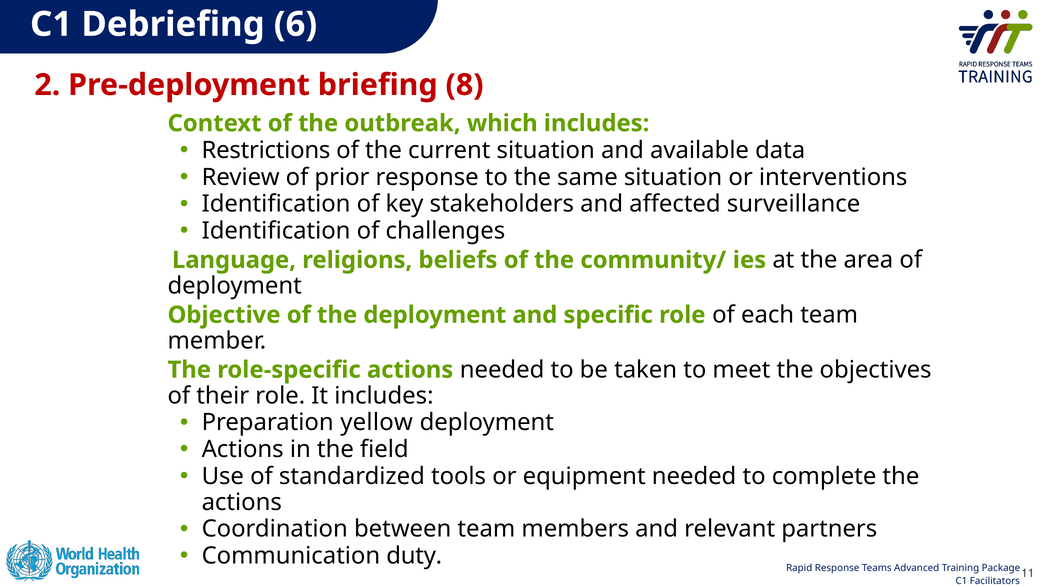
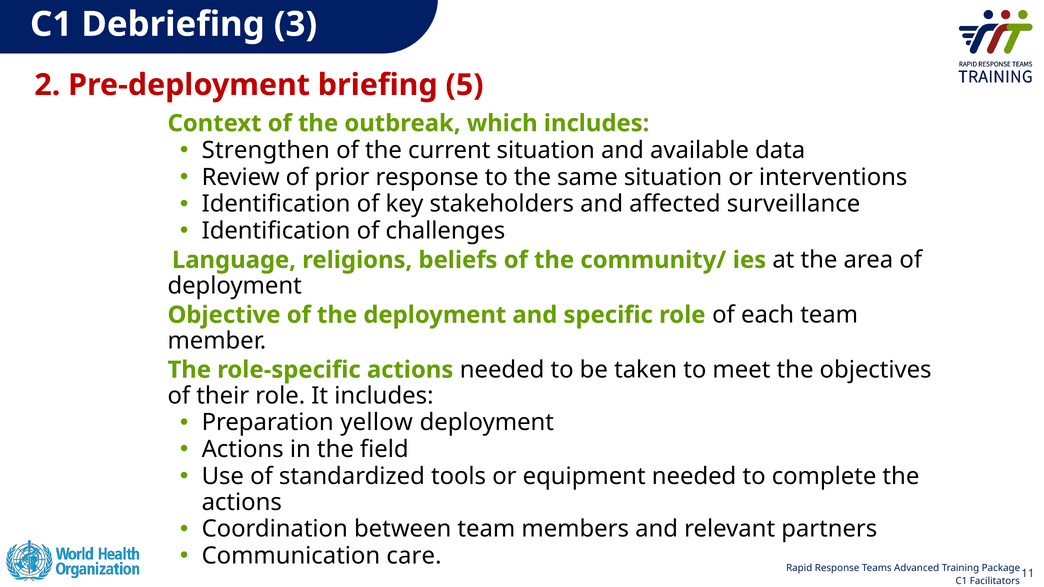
6: 6 -> 3
8: 8 -> 5
Restrictions: Restrictions -> Strengthen
duty: duty -> care
